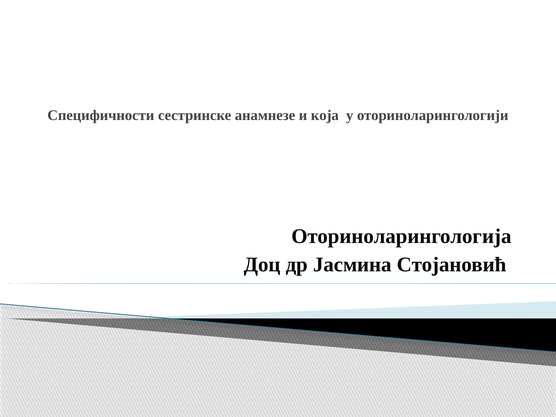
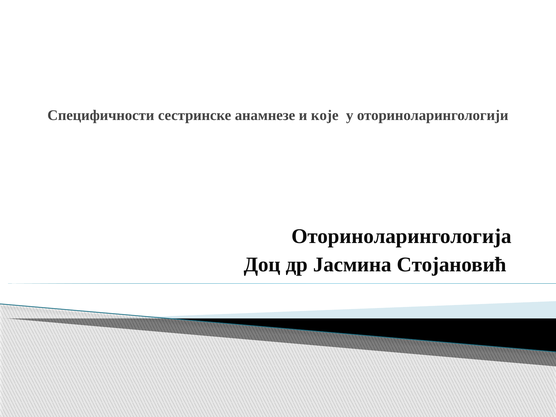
која: која -> које
